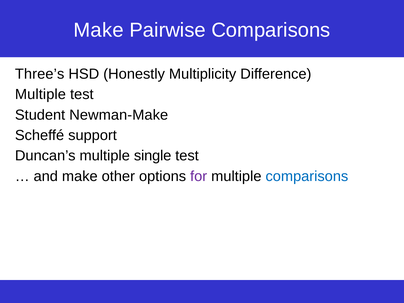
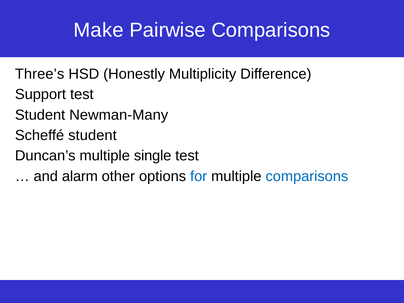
Multiple at (40, 94): Multiple -> Support
Newman-Make: Newman-Make -> Newman-Many
Scheffé support: support -> student
and make: make -> alarm
for colour: purple -> blue
